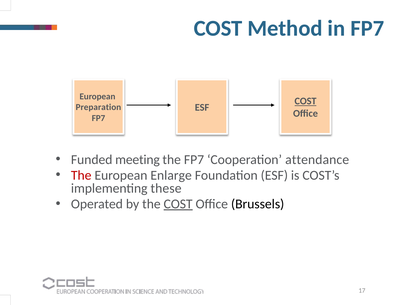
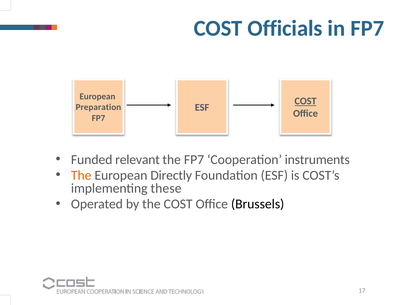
Method: Method -> Officials
meeting: meeting -> relevant
attendance: attendance -> instruments
The at (81, 175) colour: red -> orange
Enlarge: Enlarge -> Directly
COST at (178, 204) underline: present -> none
